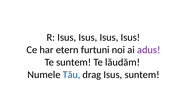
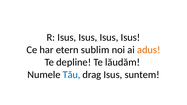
furtuni: furtuni -> sublim
adus colour: purple -> orange
Te suntem: suntem -> depline
